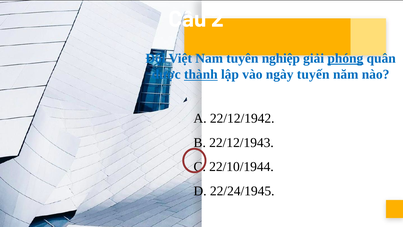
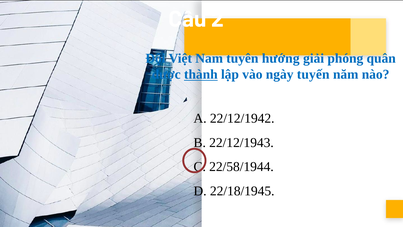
nghiệp: nghiệp -> hướng
phóng underline: present -> none
22/10/1944: 22/10/1944 -> 22/58/1944
22/24/1945: 22/24/1945 -> 22/18/1945
